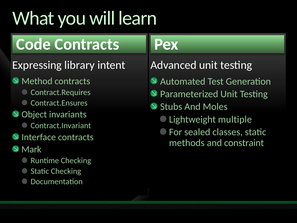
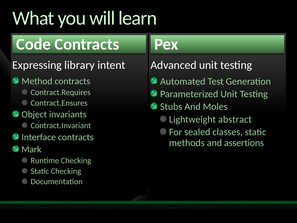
multiple: multiple -> abstract
constraint: constraint -> assertions
